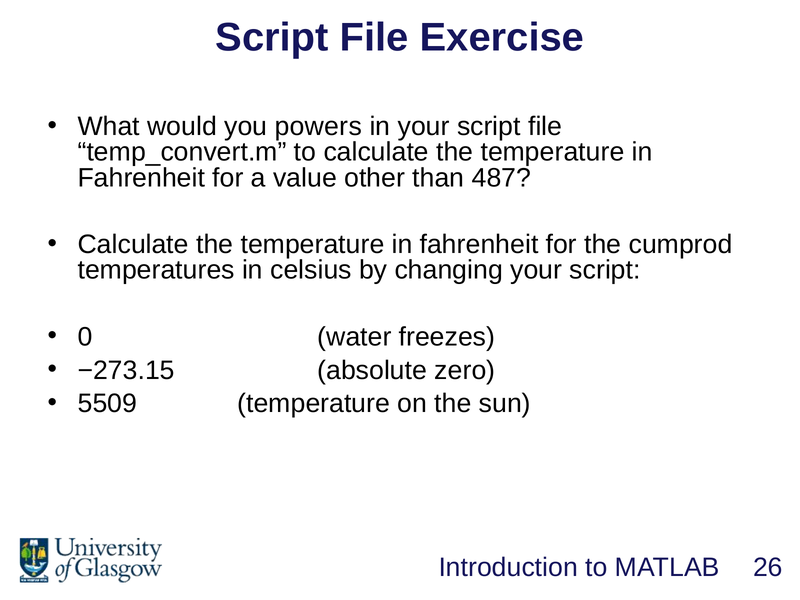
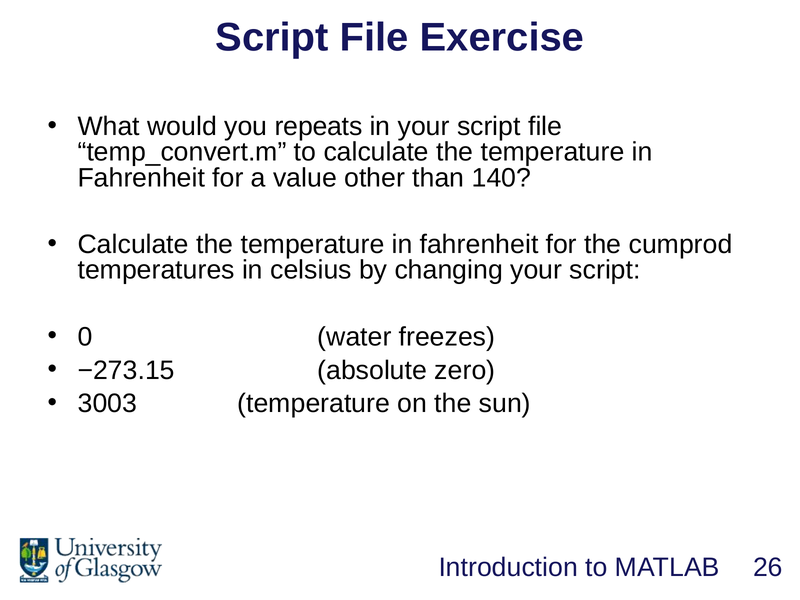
powers: powers -> repeats
487: 487 -> 140
5509: 5509 -> 3003
